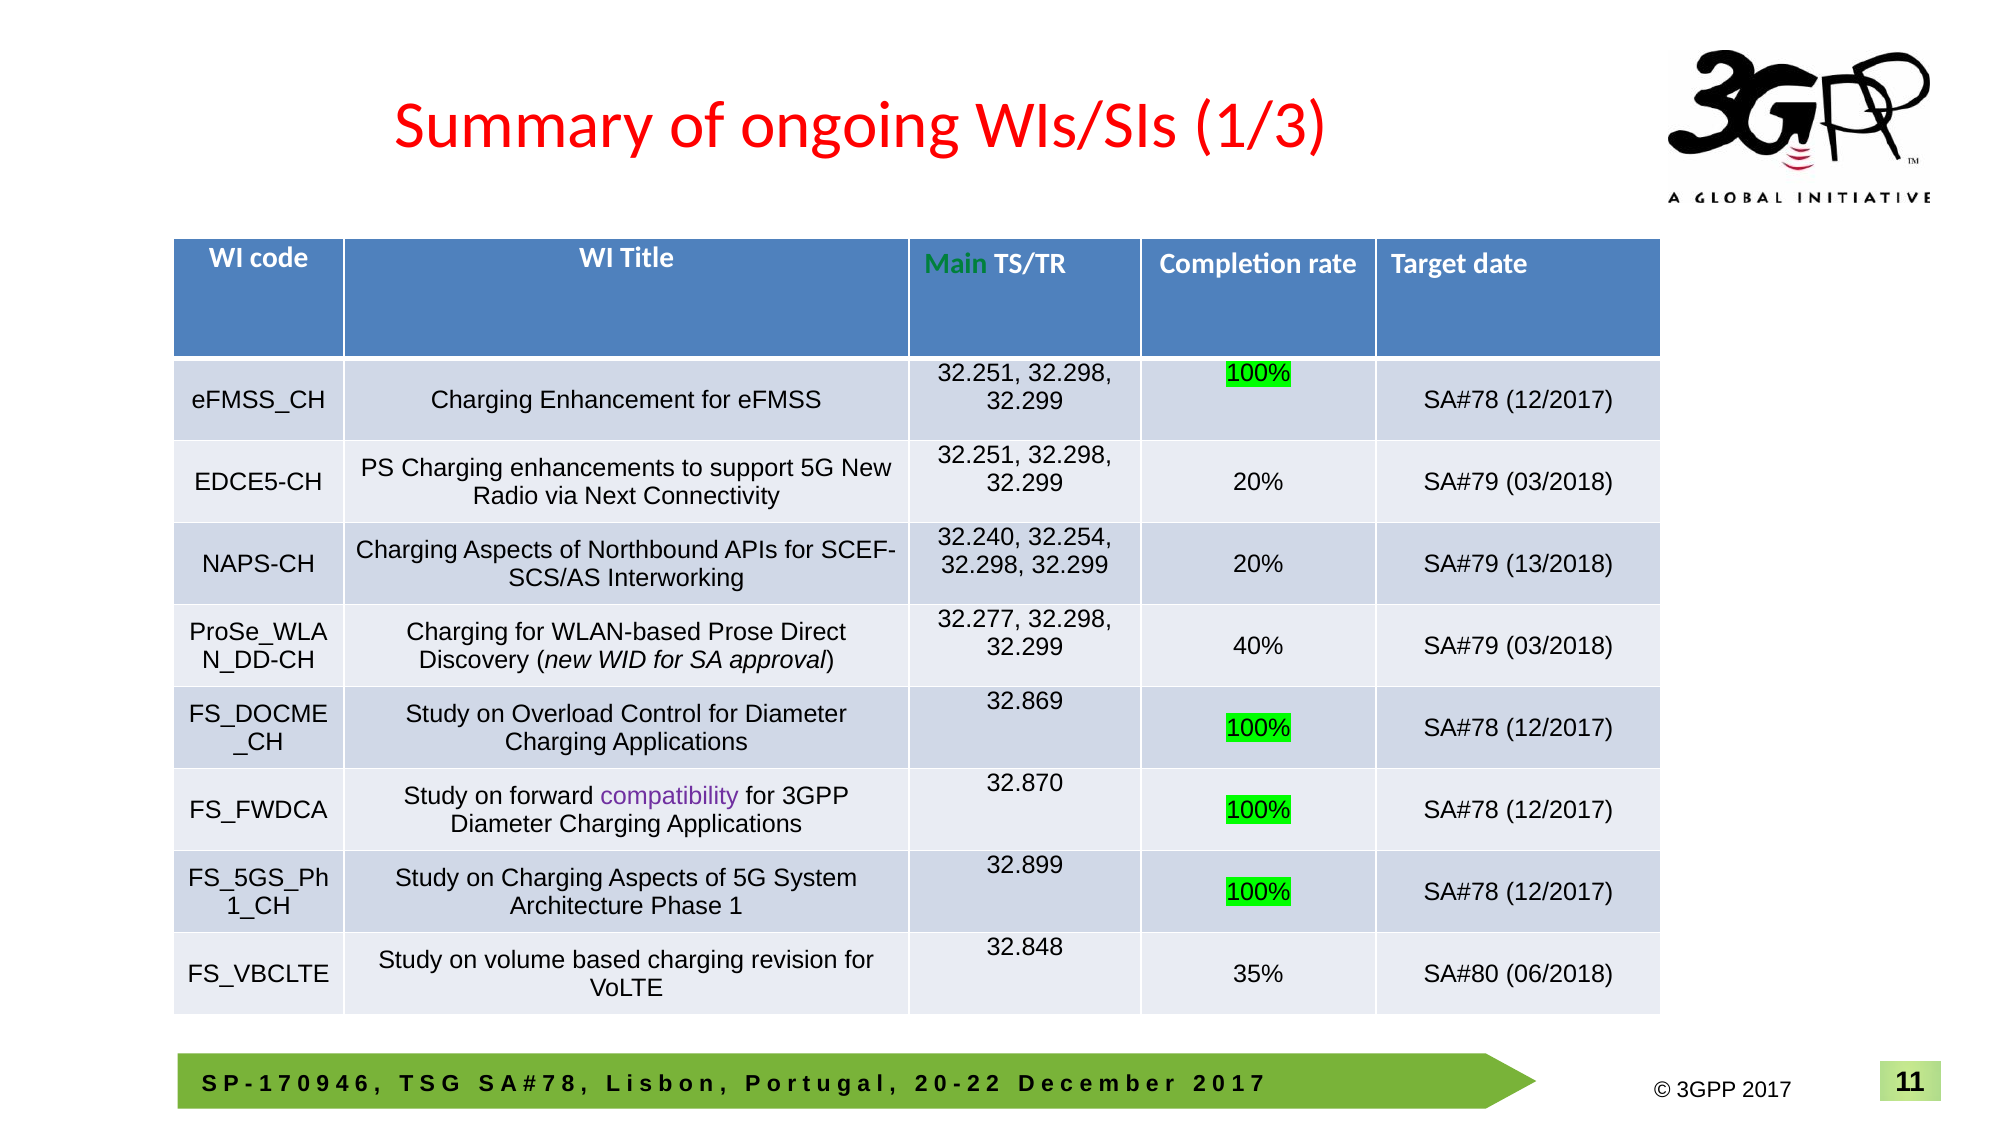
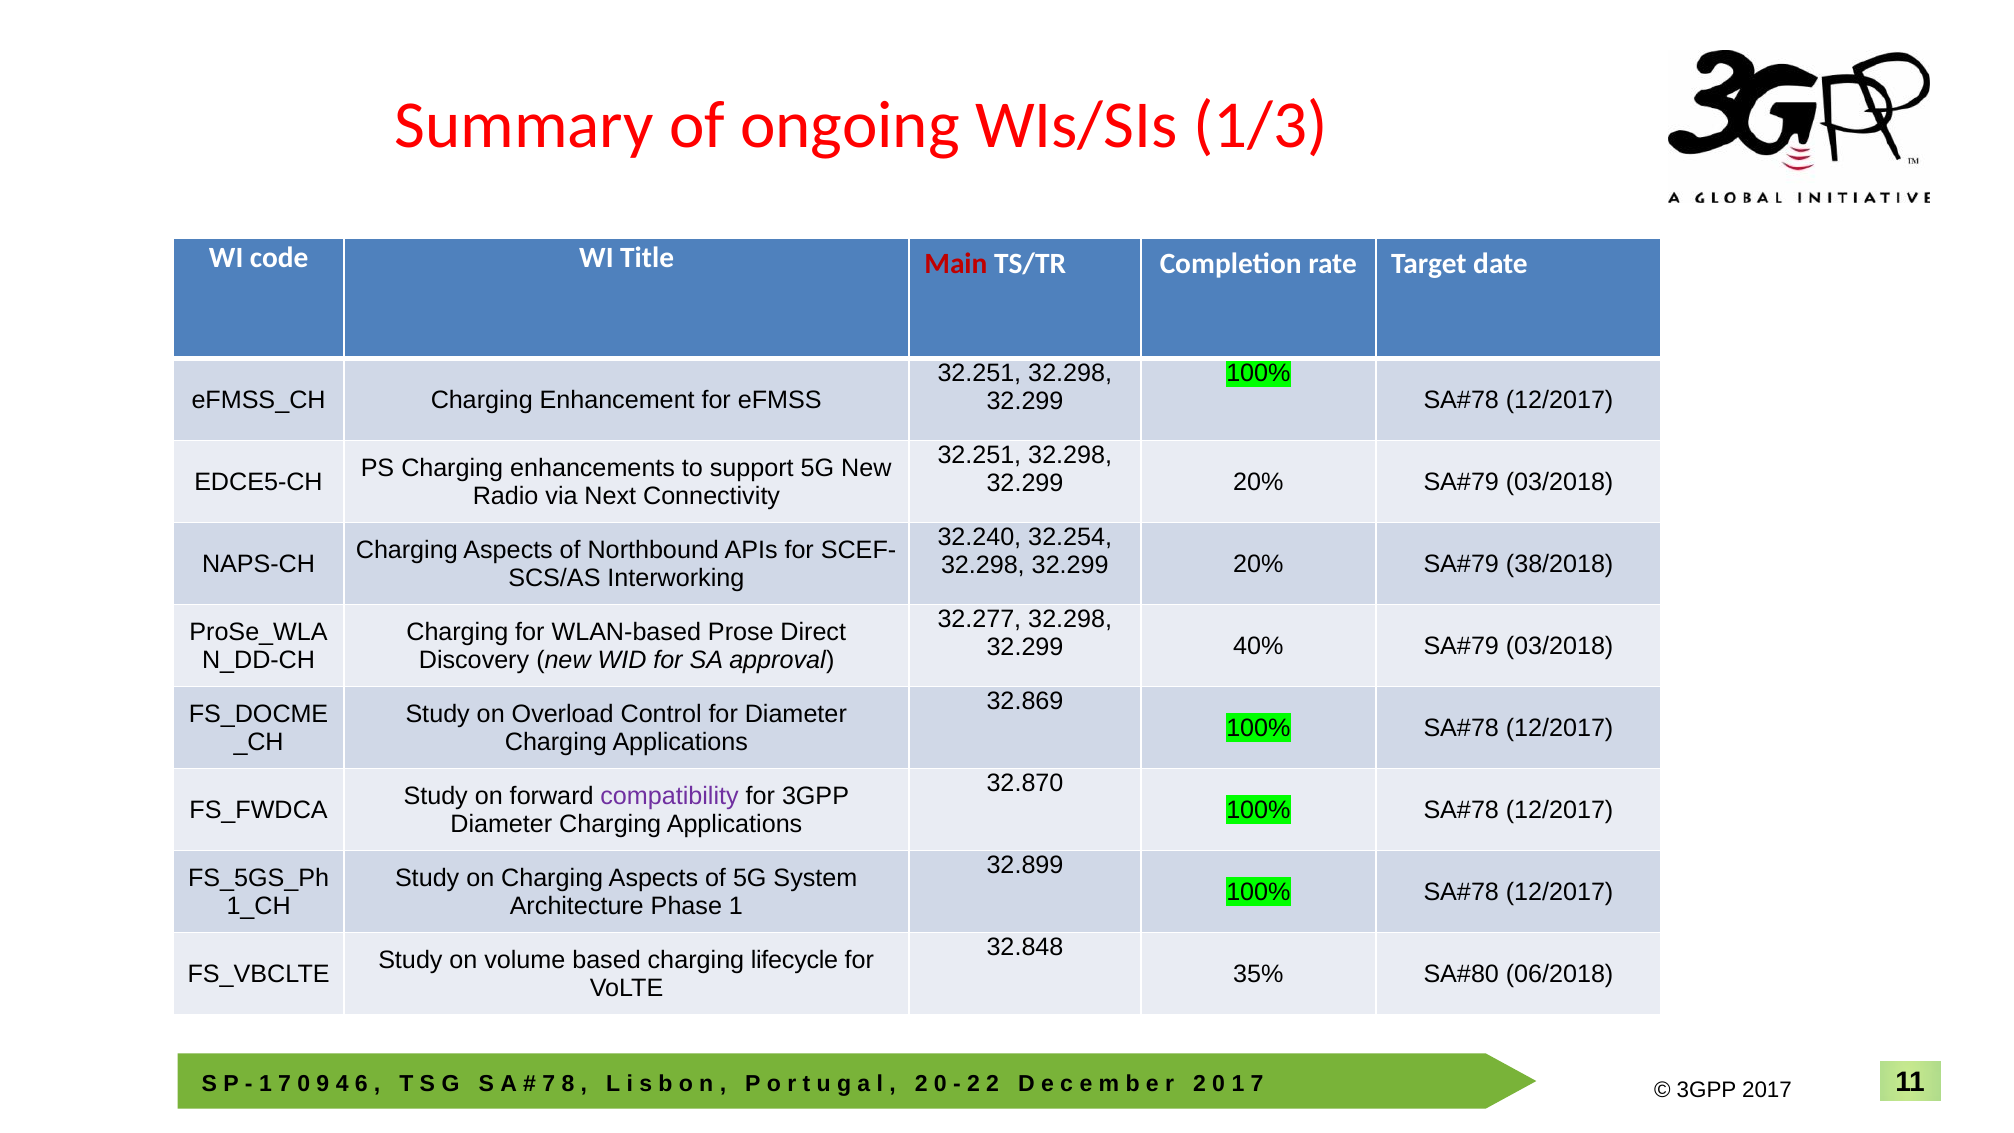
Main colour: green -> red
13/2018: 13/2018 -> 38/2018
revision: revision -> lifecycle
